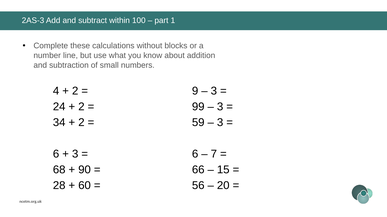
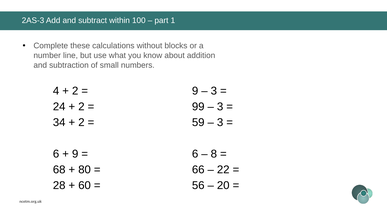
3 at (75, 154): 3 -> 9
7: 7 -> 8
90: 90 -> 80
15: 15 -> 22
